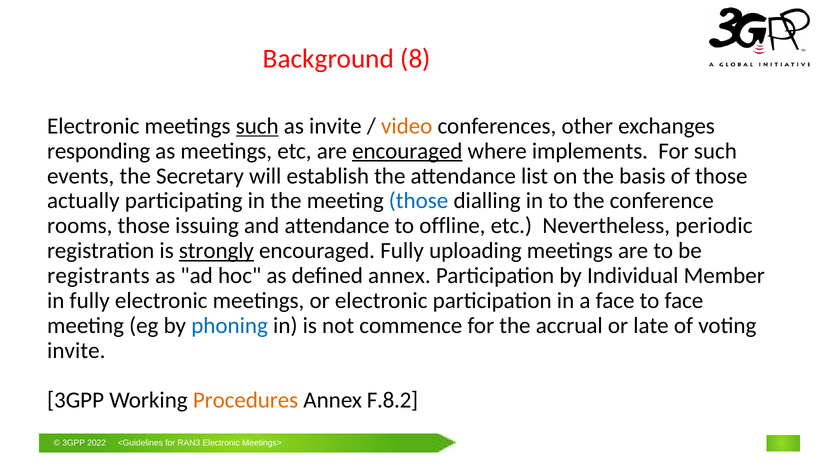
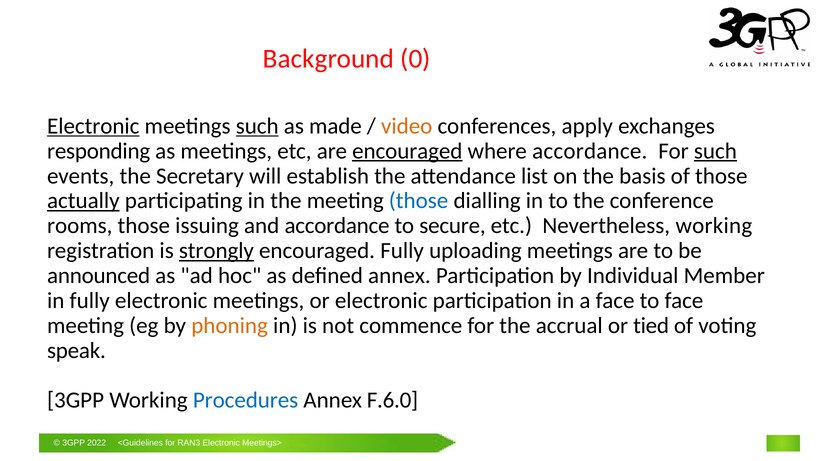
8: 8 -> 0
Electronic at (93, 126) underline: none -> present
as invite: invite -> made
other: other -> apply
where implements: implements -> accordance
such at (715, 151) underline: none -> present
actually underline: none -> present
and attendance: attendance -> accordance
offline: offline -> secure
Nevertheless periodic: periodic -> working
registrants: registrants -> announced
phoning colour: blue -> orange
late: late -> tied
invite at (76, 350): invite -> speak
Procedures colour: orange -> blue
F.8.2: F.8.2 -> F.6.0
